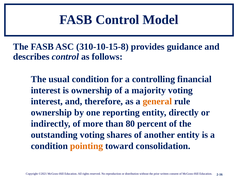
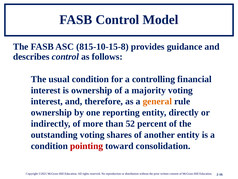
310-10-15-8: 310-10-15-8 -> 815-10-15-8
80: 80 -> 52
pointing colour: orange -> red
